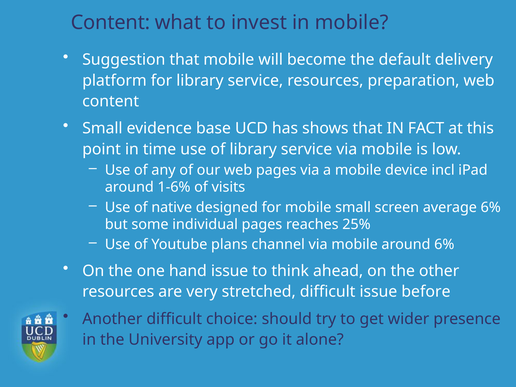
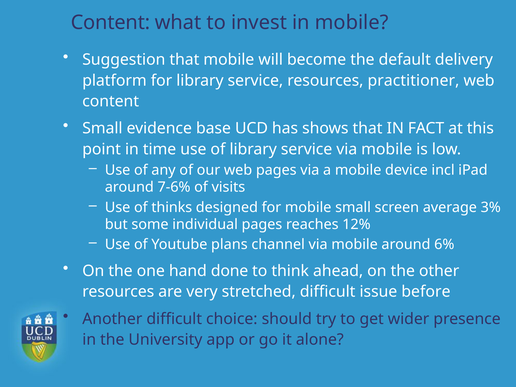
preparation: preparation -> practitioner
1-6%: 1-6% -> 7-6%
native: native -> thinks
average 6%: 6% -> 3%
25%: 25% -> 12%
hand issue: issue -> done
